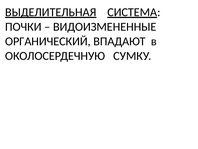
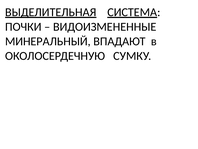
ОРГАНИЧЕСКИЙ: ОРГАНИЧЕСКИЙ -> МИНЕРАЛЬНЫЙ
